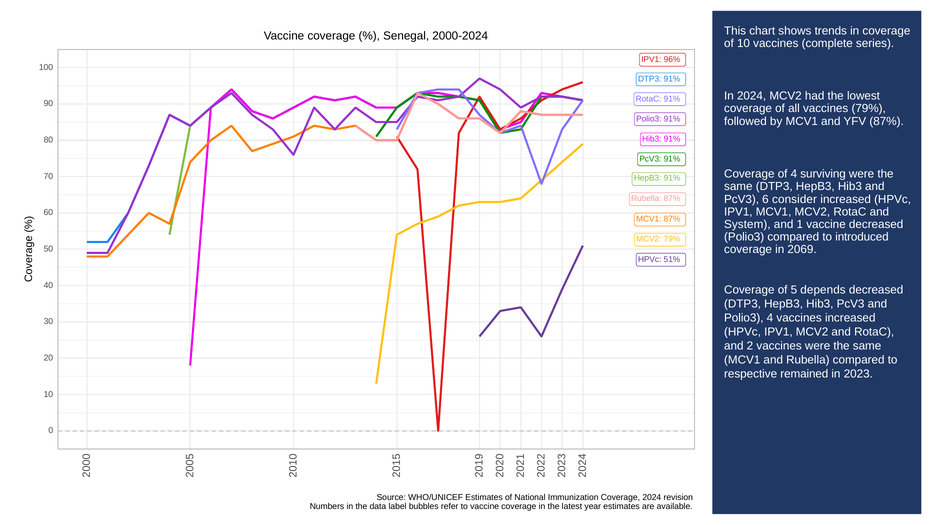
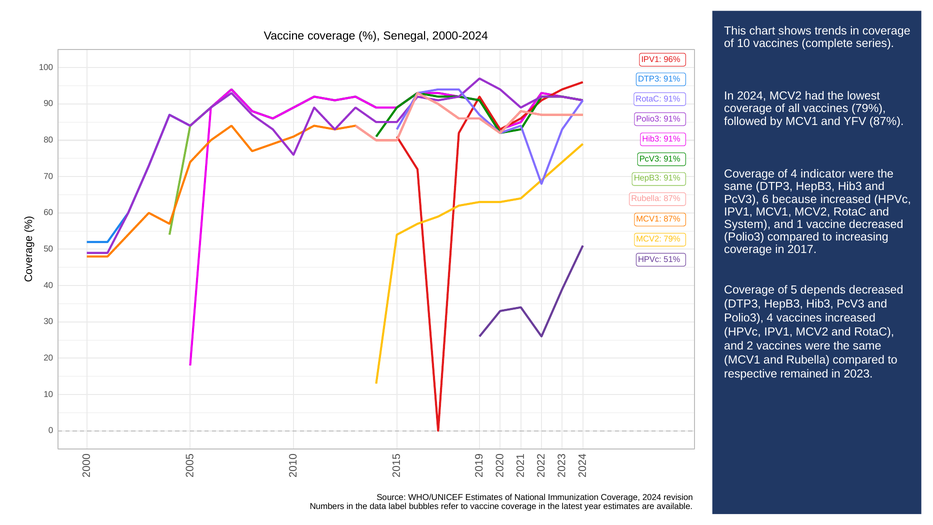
surviving: surviving -> indicator
consider: consider -> because
introduced: introduced -> increasing
2069: 2069 -> 2017
